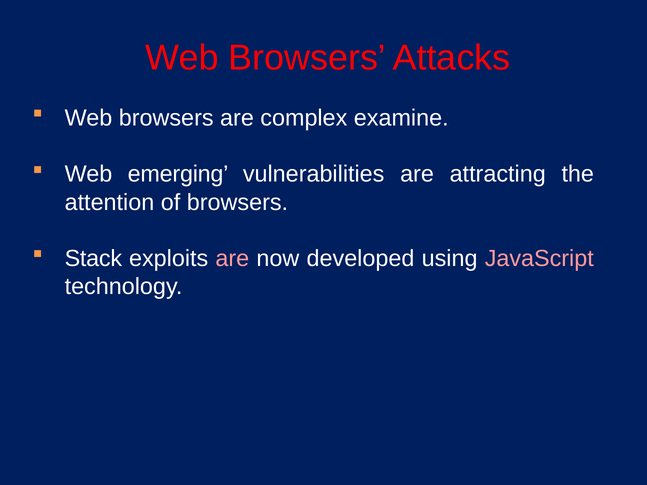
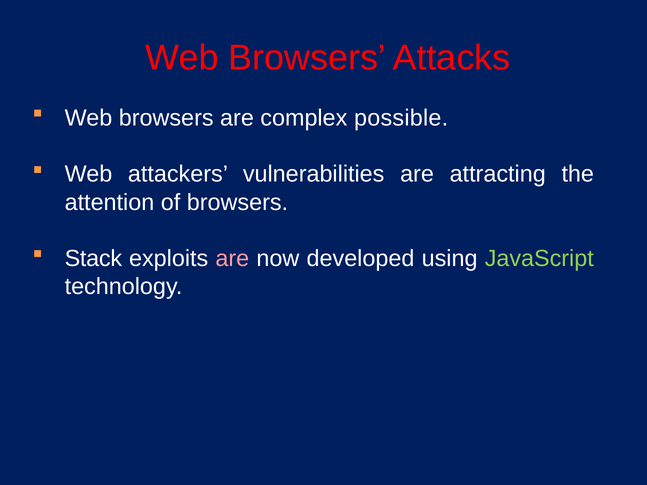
examine: examine -> possible
emerging: emerging -> attackers
JavaScript colour: pink -> light green
